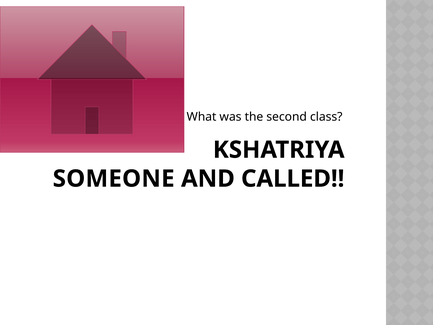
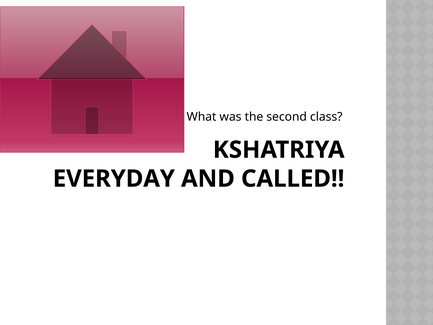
SOMEONE: SOMEONE -> EVERYDAY
